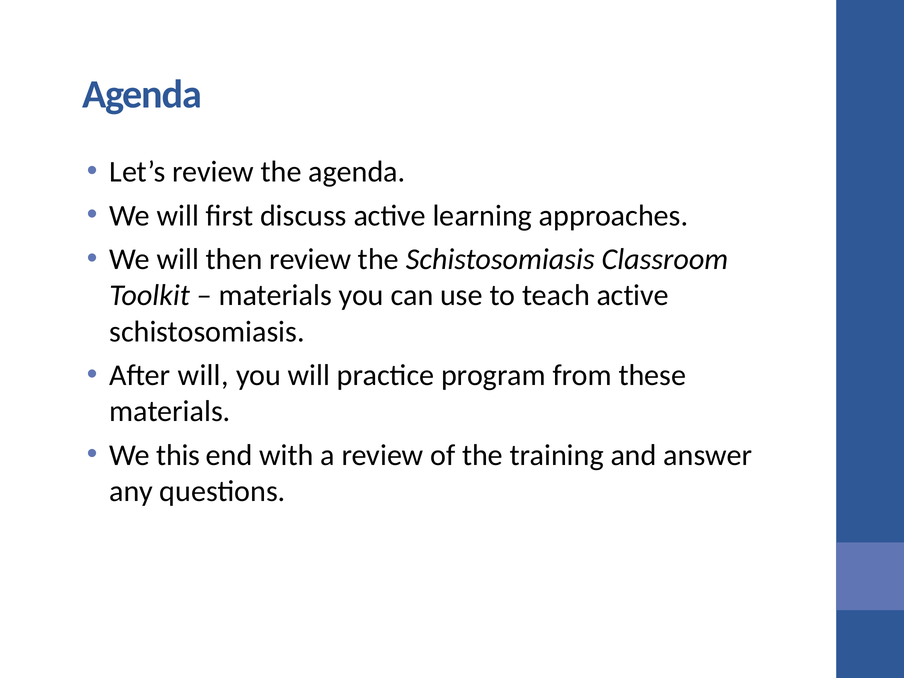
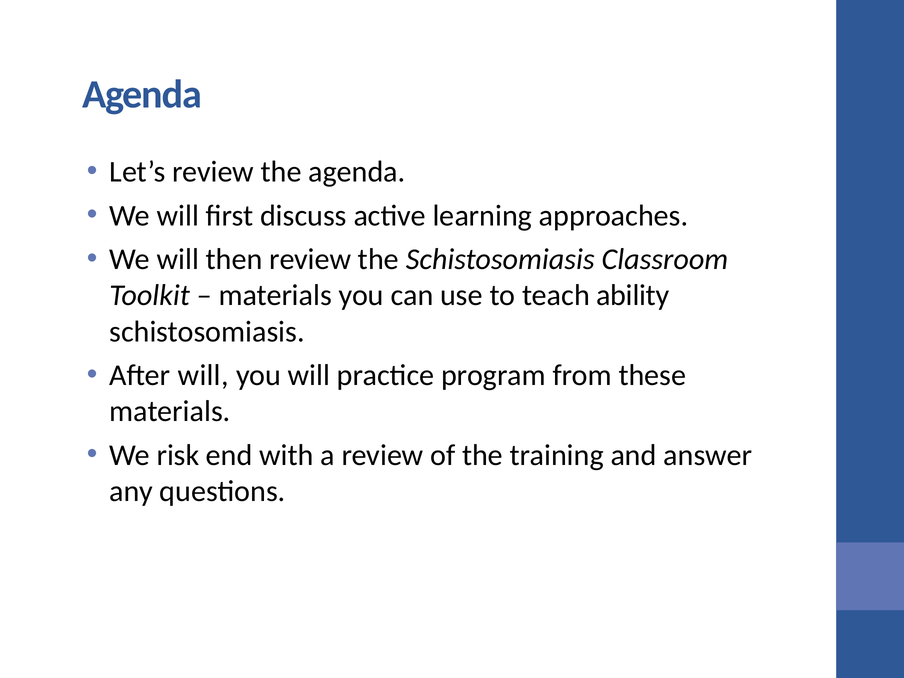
teach active: active -> ability
this: this -> risk
